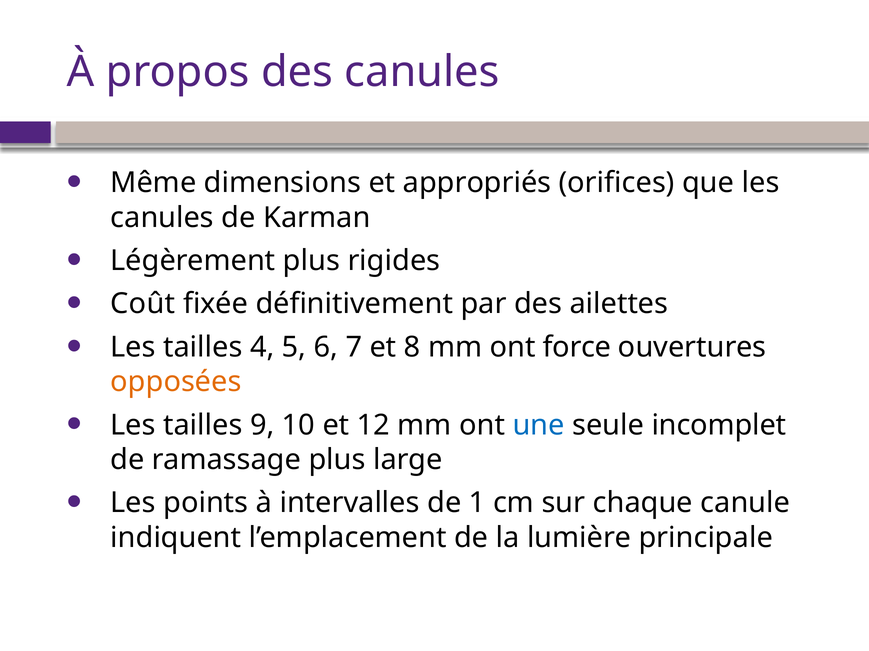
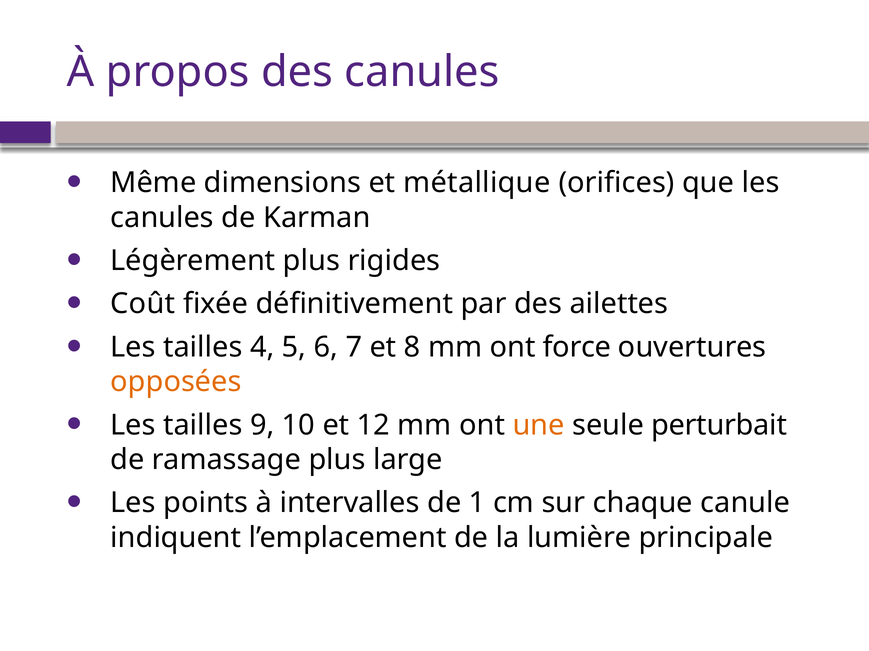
appropriés: appropriés -> métallique
une colour: blue -> orange
incomplet: incomplet -> perturbait
